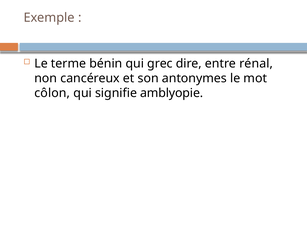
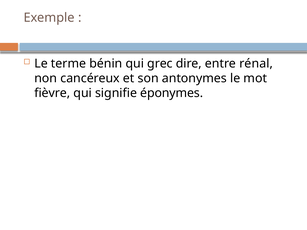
côlon: côlon -> fièvre
amblyopie: amblyopie -> éponymes
